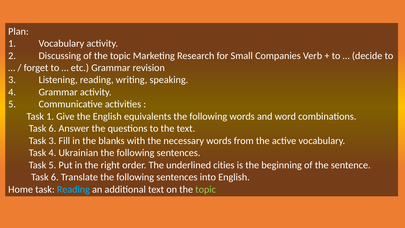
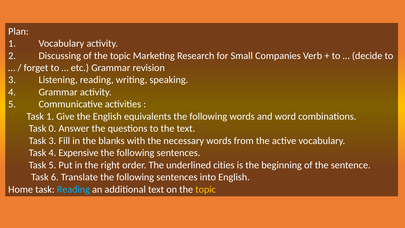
6 at (52, 129): 6 -> 0
Ukrainian: Ukrainian -> Expensive
topic at (206, 189) colour: light green -> yellow
